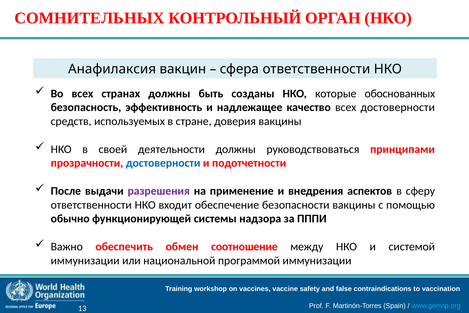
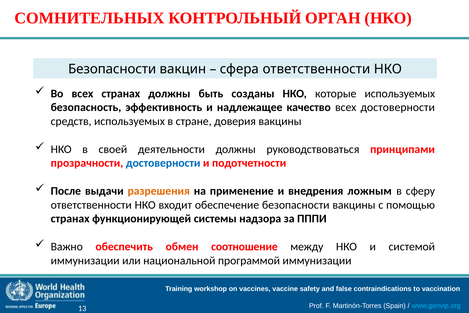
Анафилаксия at (112, 69): Анафилаксия -> Безопасности
которые обоснованных: обоснованных -> используемых
разрешения colour: purple -> orange
аспектов: аспектов -> ложным
обычно at (70, 219): обычно -> странах
